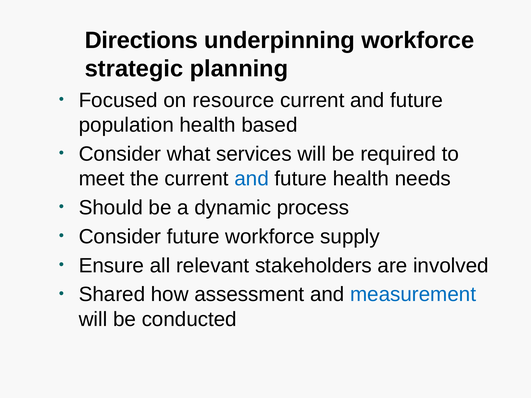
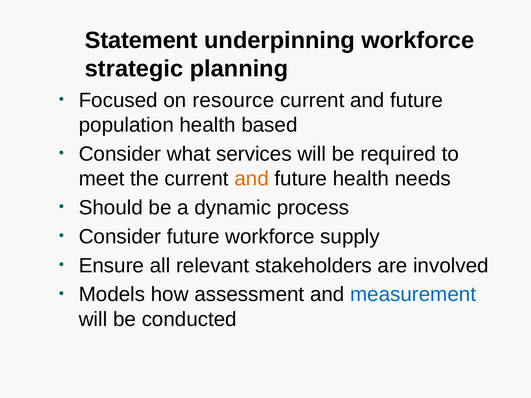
Directions: Directions -> Statement
and at (252, 179) colour: blue -> orange
Shared: Shared -> Models
